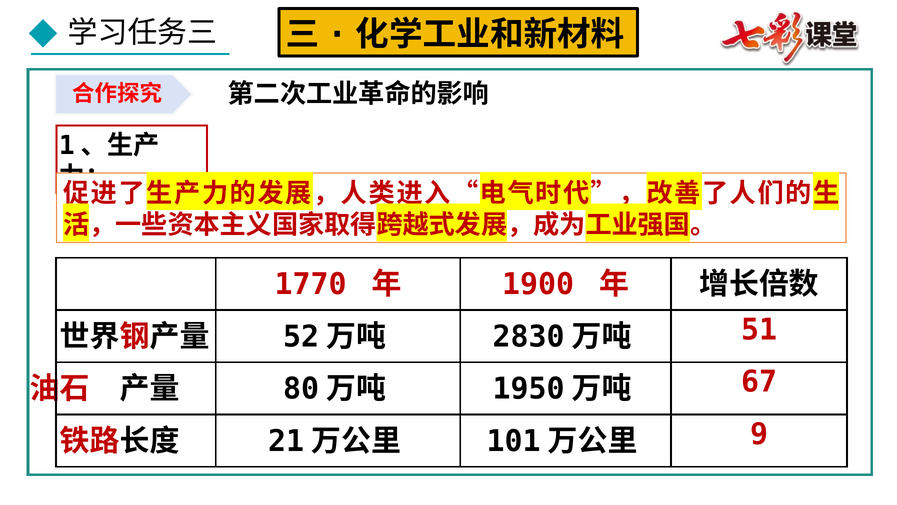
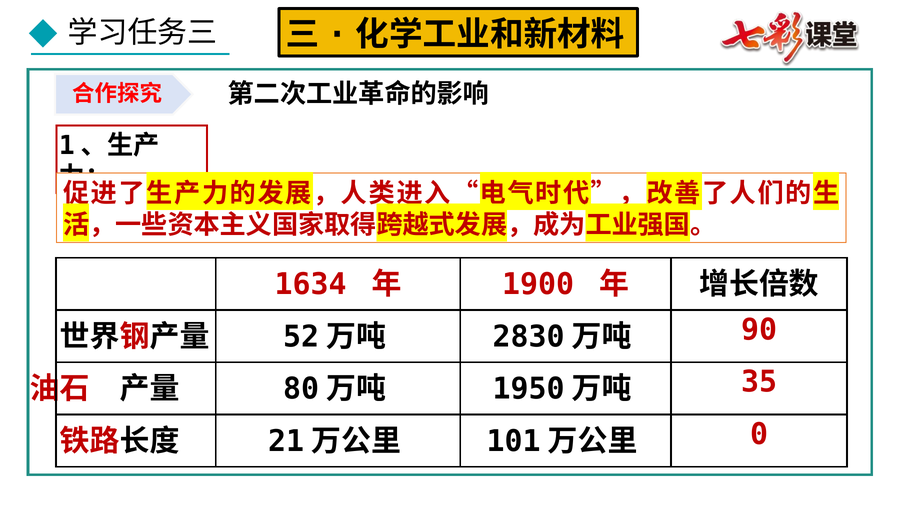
1770: 1770 -> 1634
51: 51 -> 90
67: 67 -> 35
9: 9 -> 0
